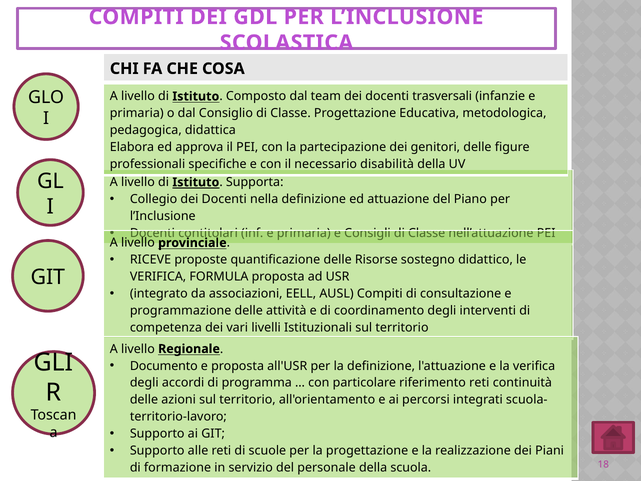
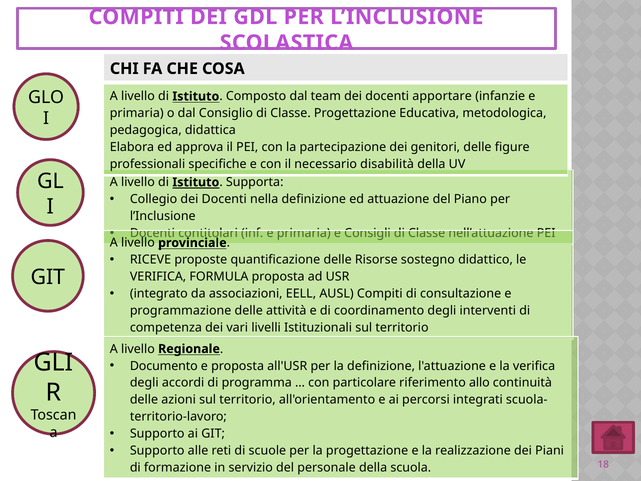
trasversali: trasversali -> apportare
riferimento reti: reti -> allo
